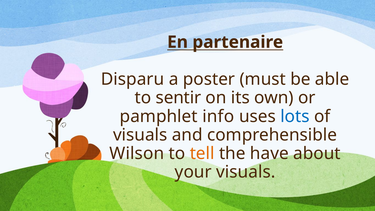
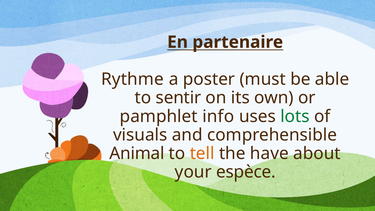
Disparu: Disparu -> Rythme
lots colour: blue -> green
Wilson: Wilson -> Animal
your visuals: visuals -> espèce
